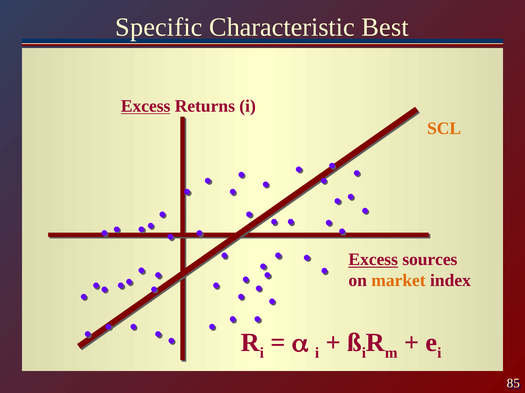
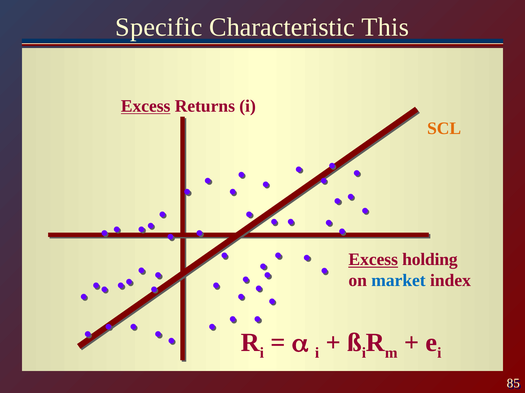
Best: Best -> This
sources: sources -> holding
market colour: orange -> blue
